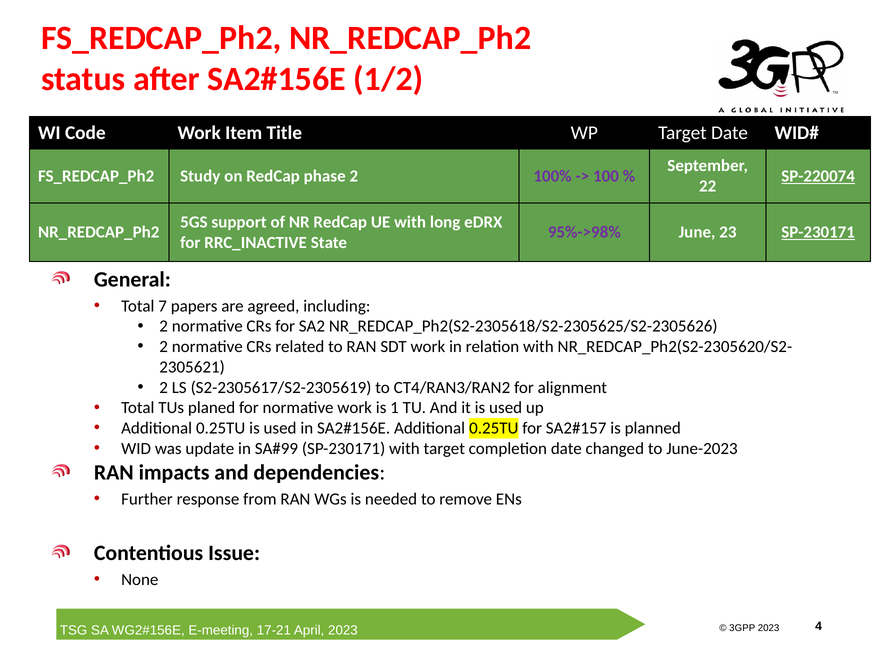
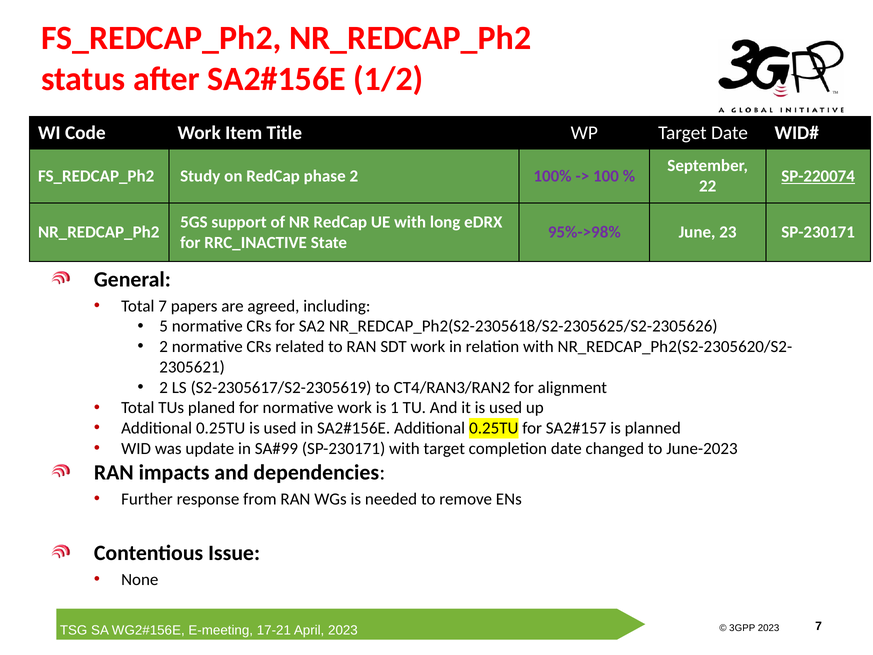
SP-230171 at (818, 232) underline: present -> none
2 at (164, 326): 2 -> 5
4 at (819, 626): 4 -> 7
